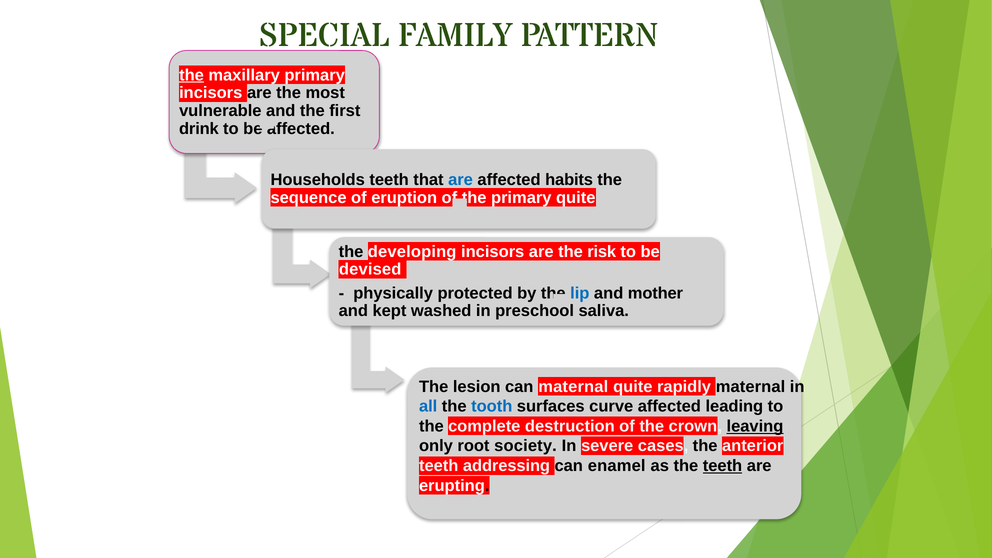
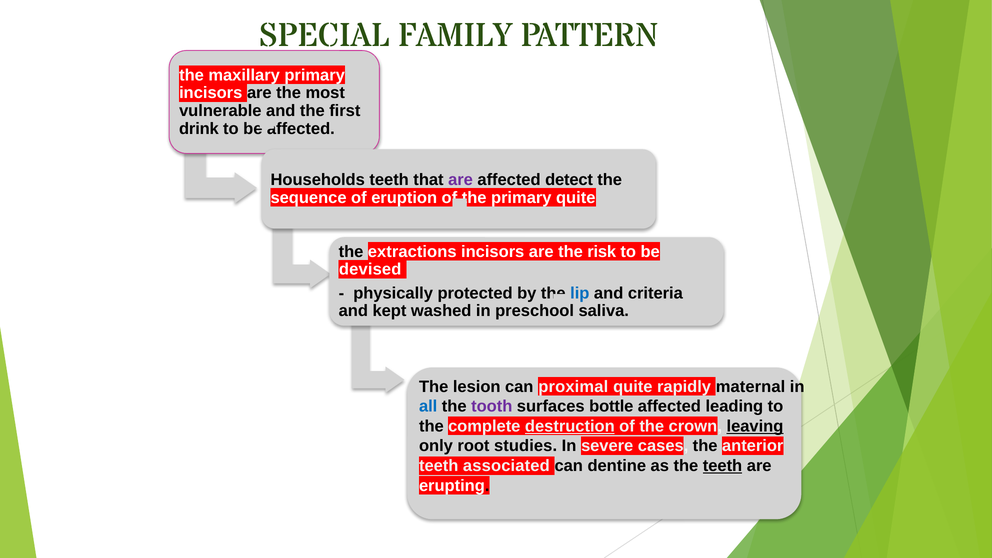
the at (192, 75) underline: present -> none
are at (461, 180) colour: blue -> purple
habits: habits -> detect
developing: developing -> extractions
mother: mother -> criteria
can maternal: maternal -> proximal
tooth colour: blue -> purple
curve: curve -> bottle
destruction underline: none -> present
society: society -> studies
addressing: addressing -> associated
enamel: enamel -> dentine
